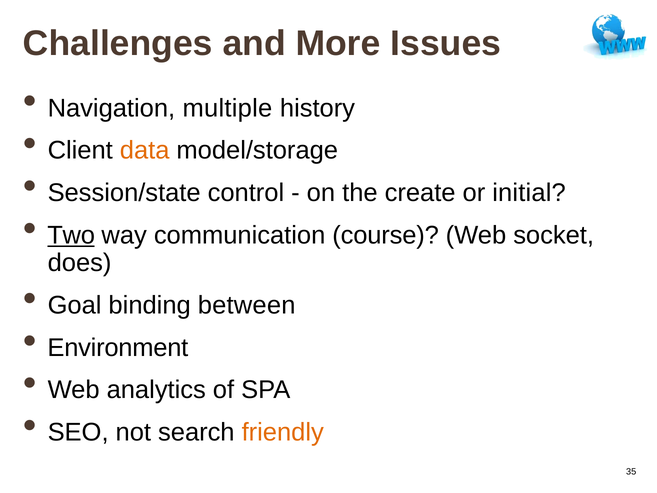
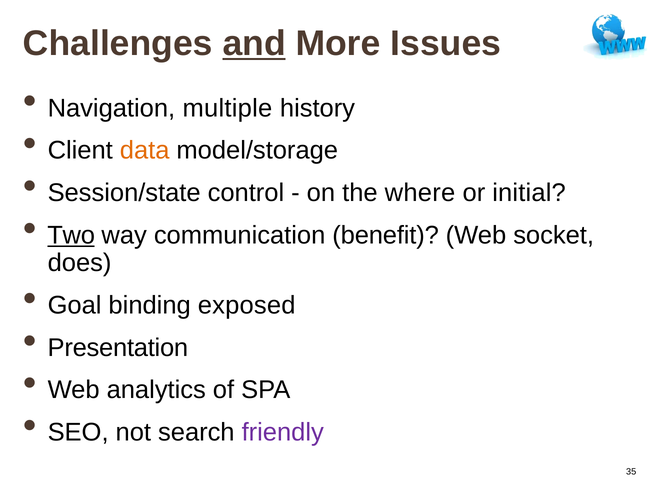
and underline: none -> present
create: create -> where
course: course -> benefit
between: between -> exposed
Environment: Environment -> Presentation
friendly colour: orange -> purple
